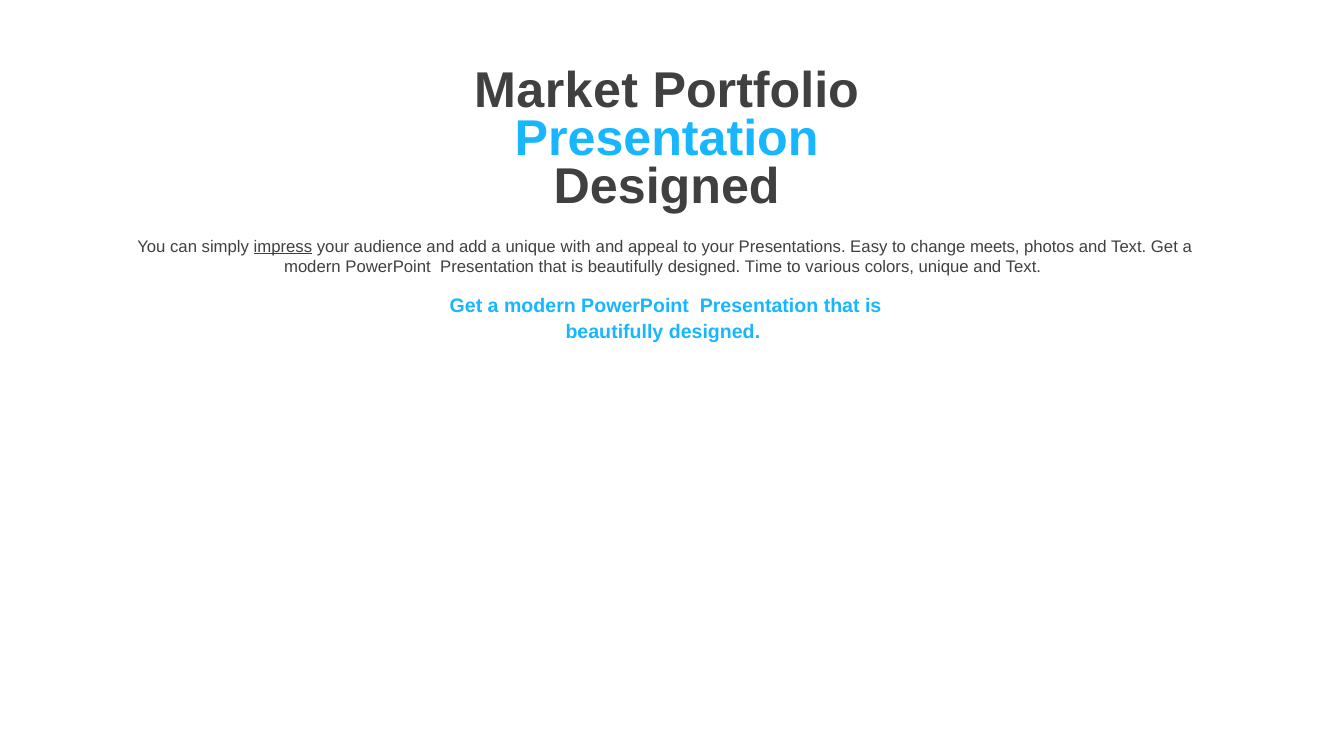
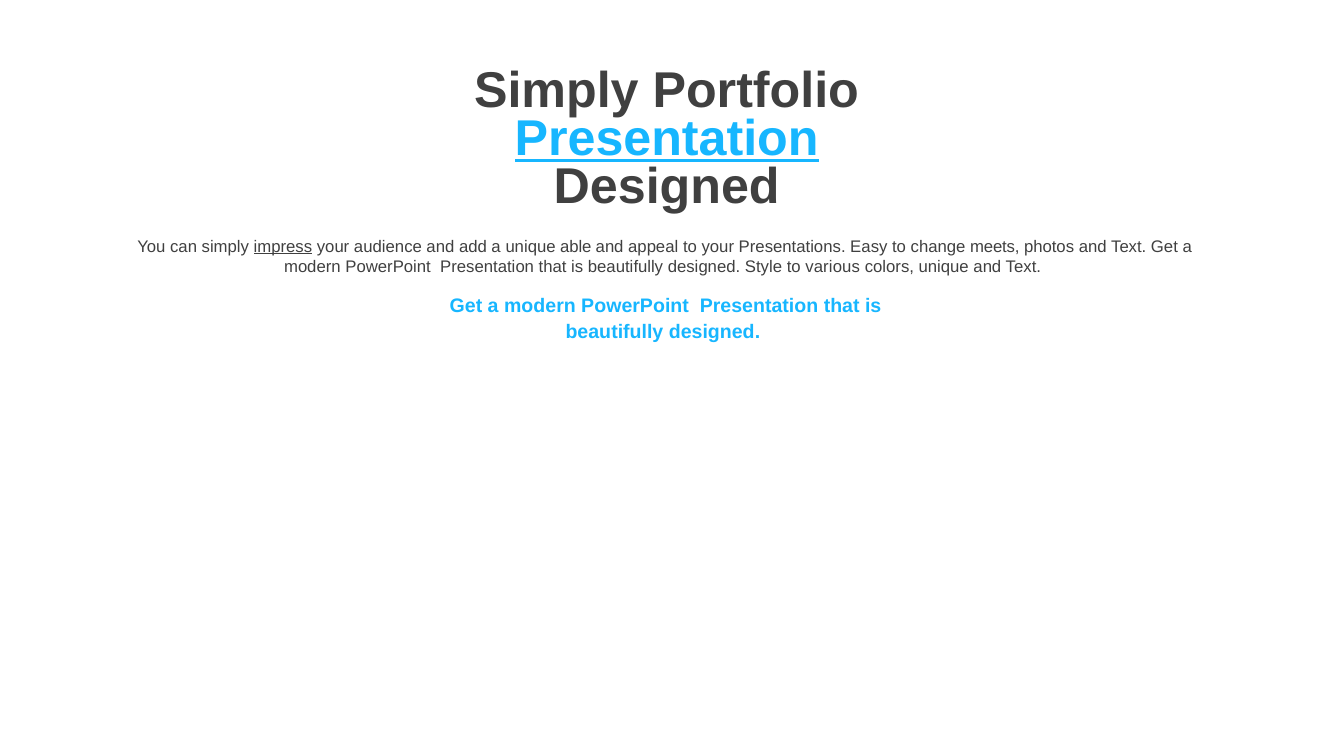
Market at (556, 91): Market -> Simply
Presentation at (667, 139) underline: none -> present
with: with -> able
Time: Time -> Style
